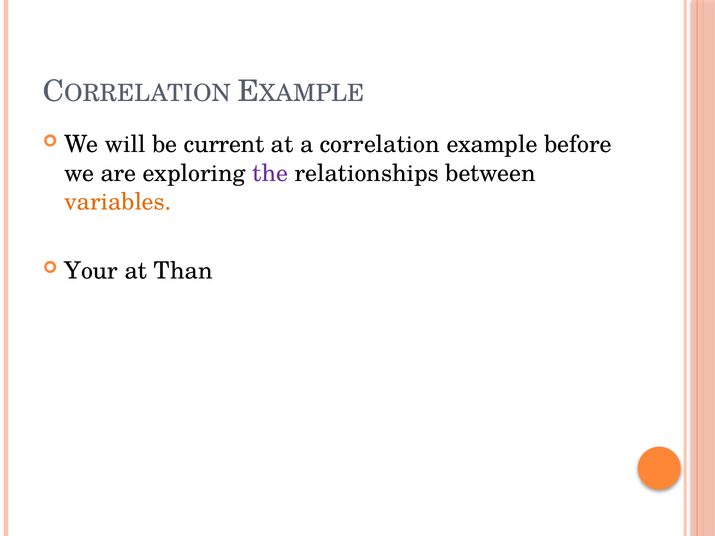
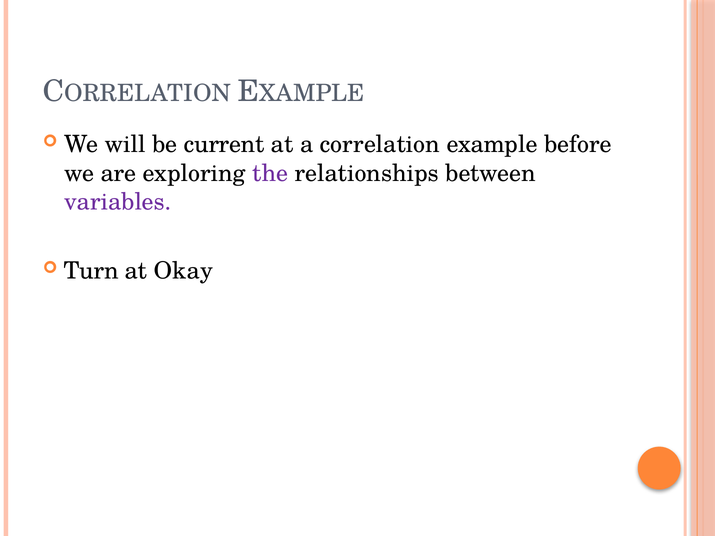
variables colour: orange -> purple
Your: Your -> Turn
Than: Than -> Okay
